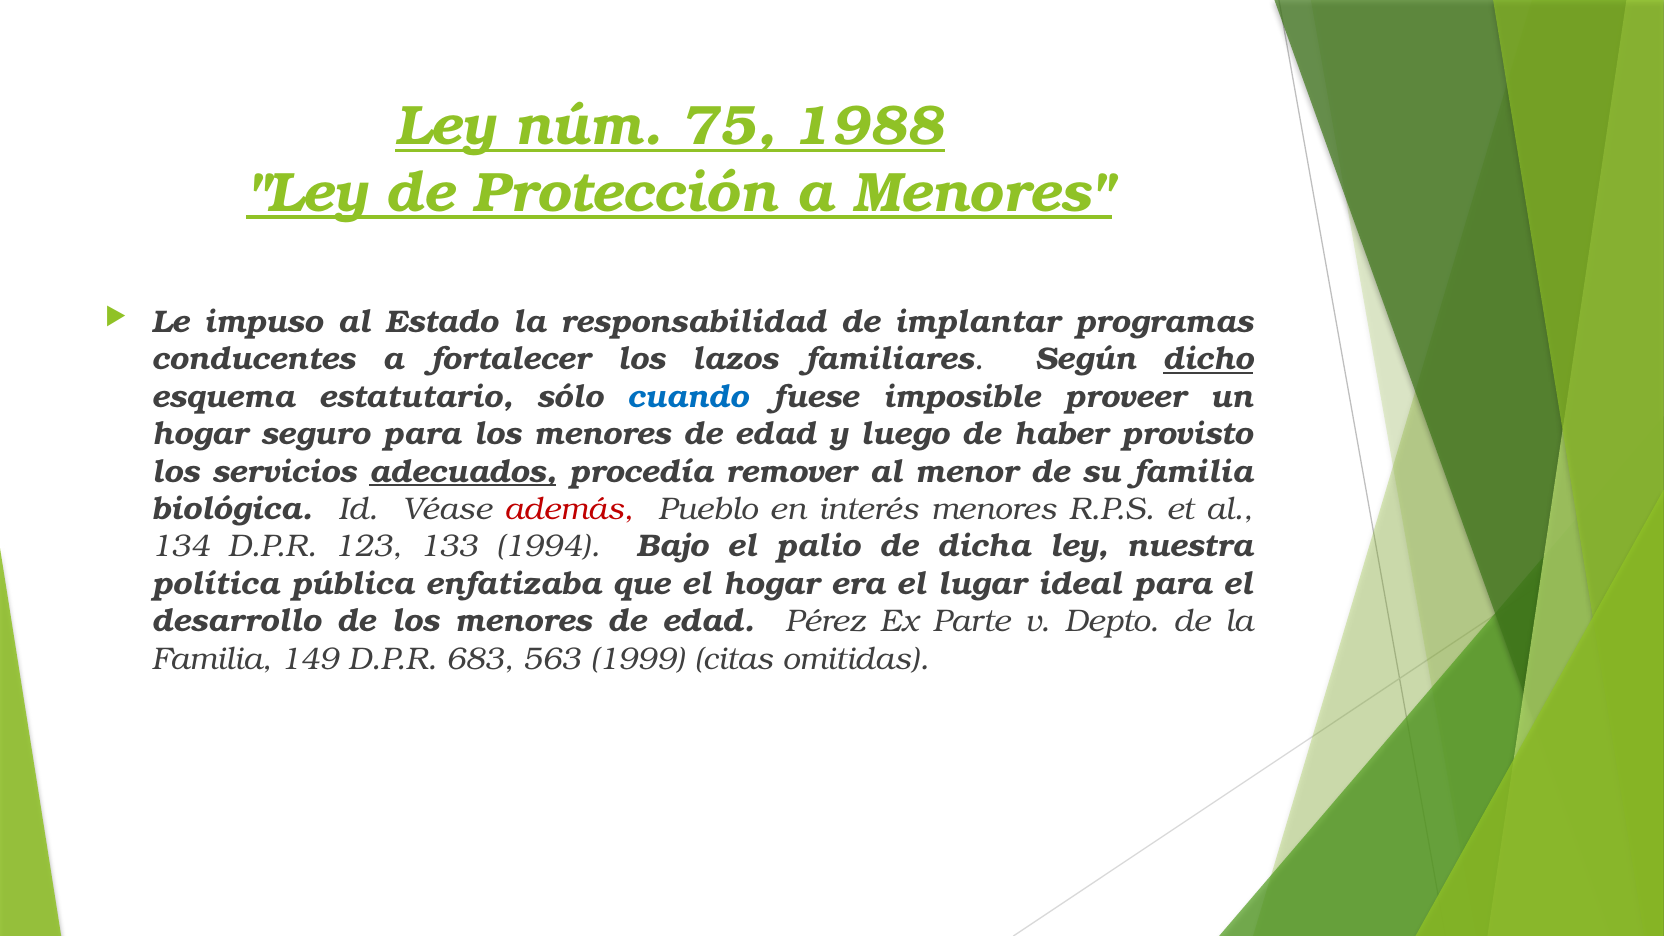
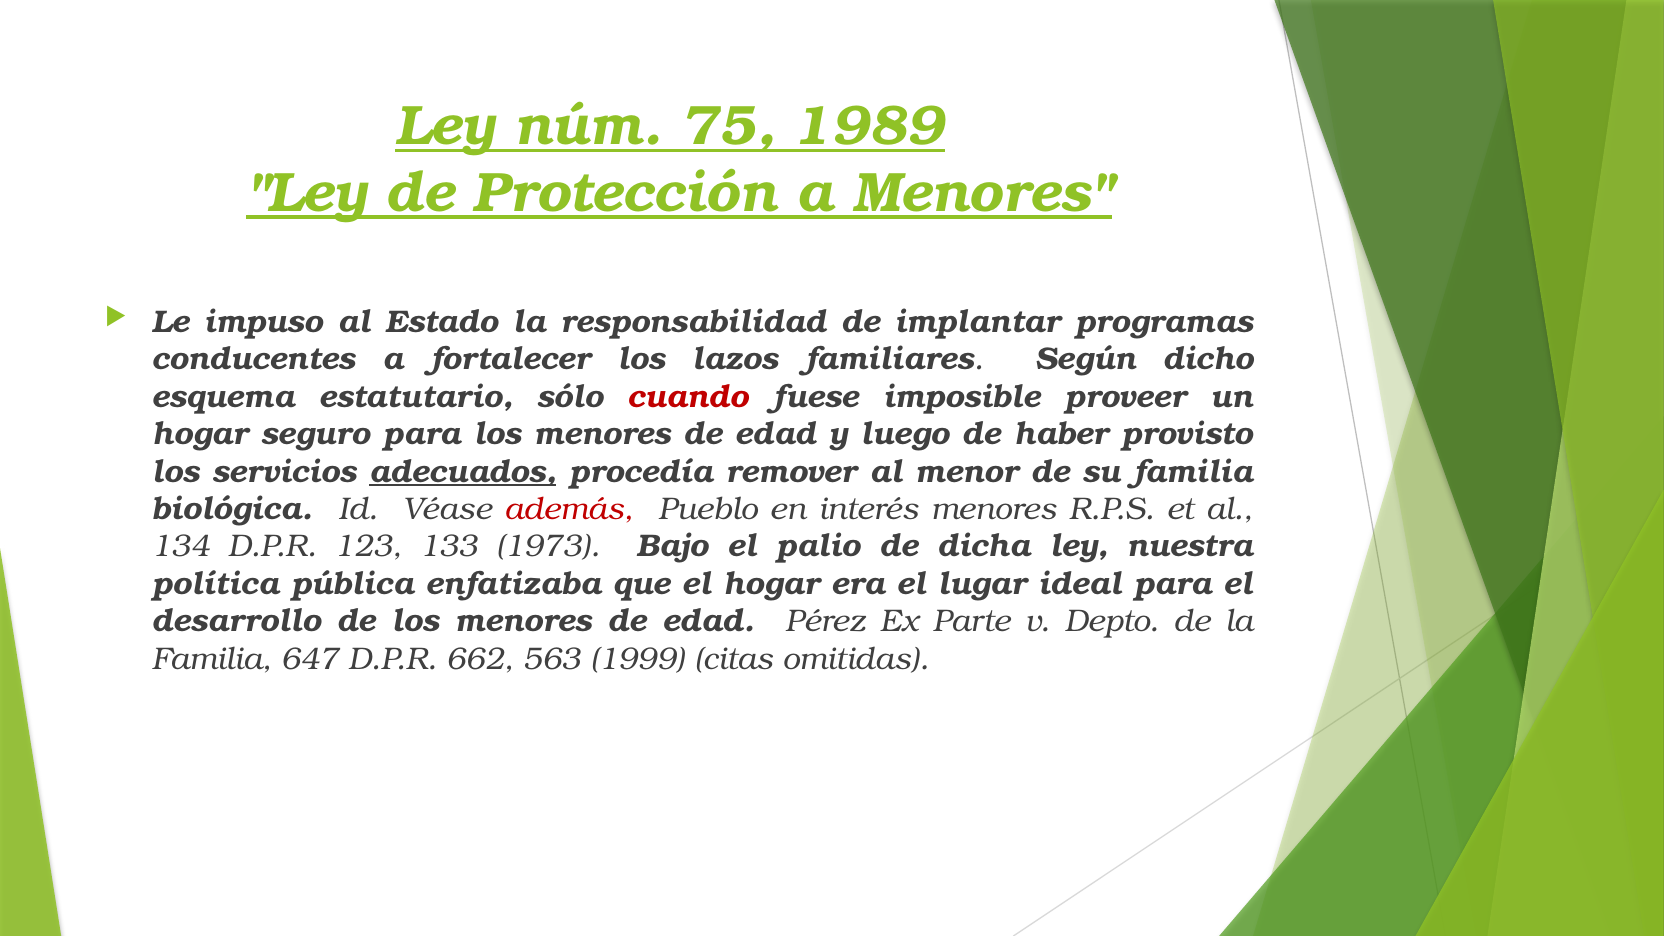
1988: 1988 -> 1989
dicho underline: present -> none
cuando colour: blue -> red
1994: 1994 -> 1973
149: 149 -> 647
683: 683 -> 662
